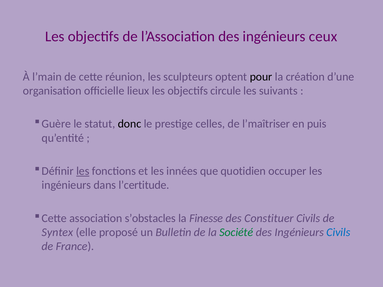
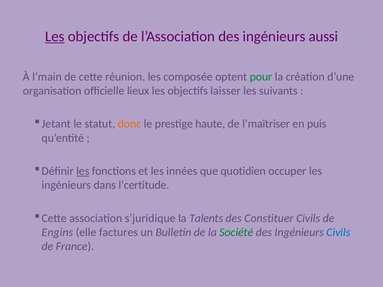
Les at (55, 36) underline: none -> present
ceux: ceux -> aussi
sculpteurs: sculpteurs -> composée
pour colour: black -> green
circule: circule -> laisser
Guère: Guère -> Jetant
donc colour: black -> orange
celles: celles -> haute
s’obstacles: s’obstacles -> s’juridique
Finesse: Finesse -> Talents
Syntex: Syntex -> Engins
proposé: proposé -> factures
